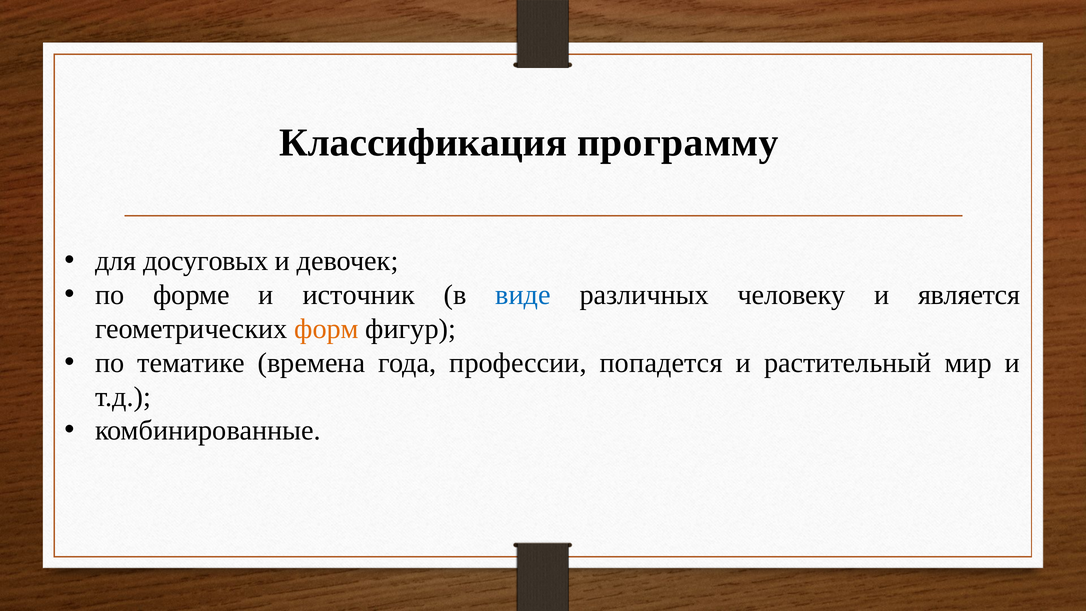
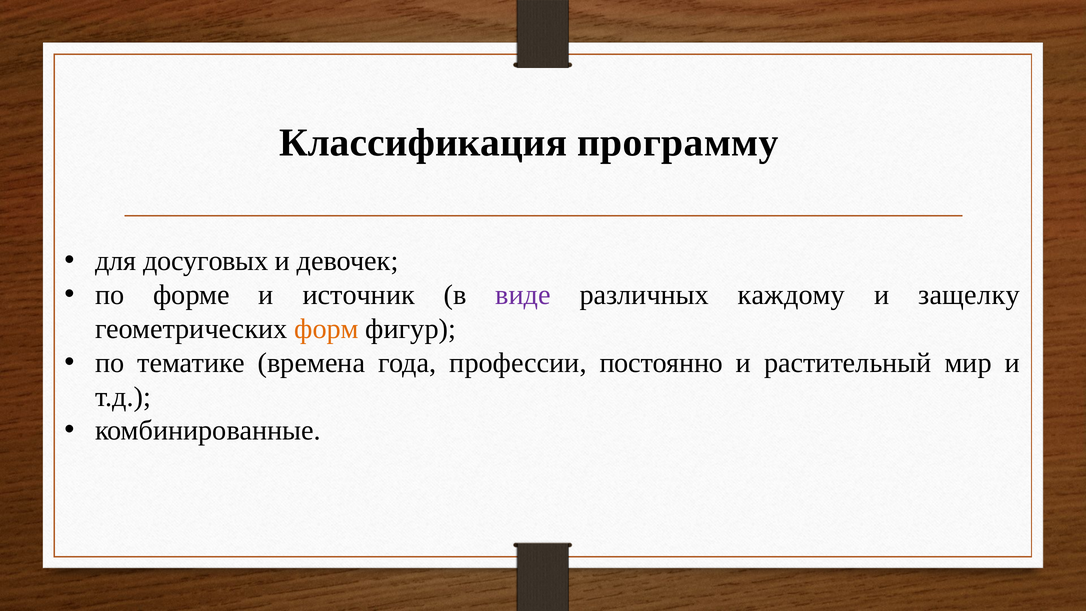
виде colour: blue -> purple
человеку: человеку -> каждому
является: является -> защелку
попадется: попадется -> постоянно
